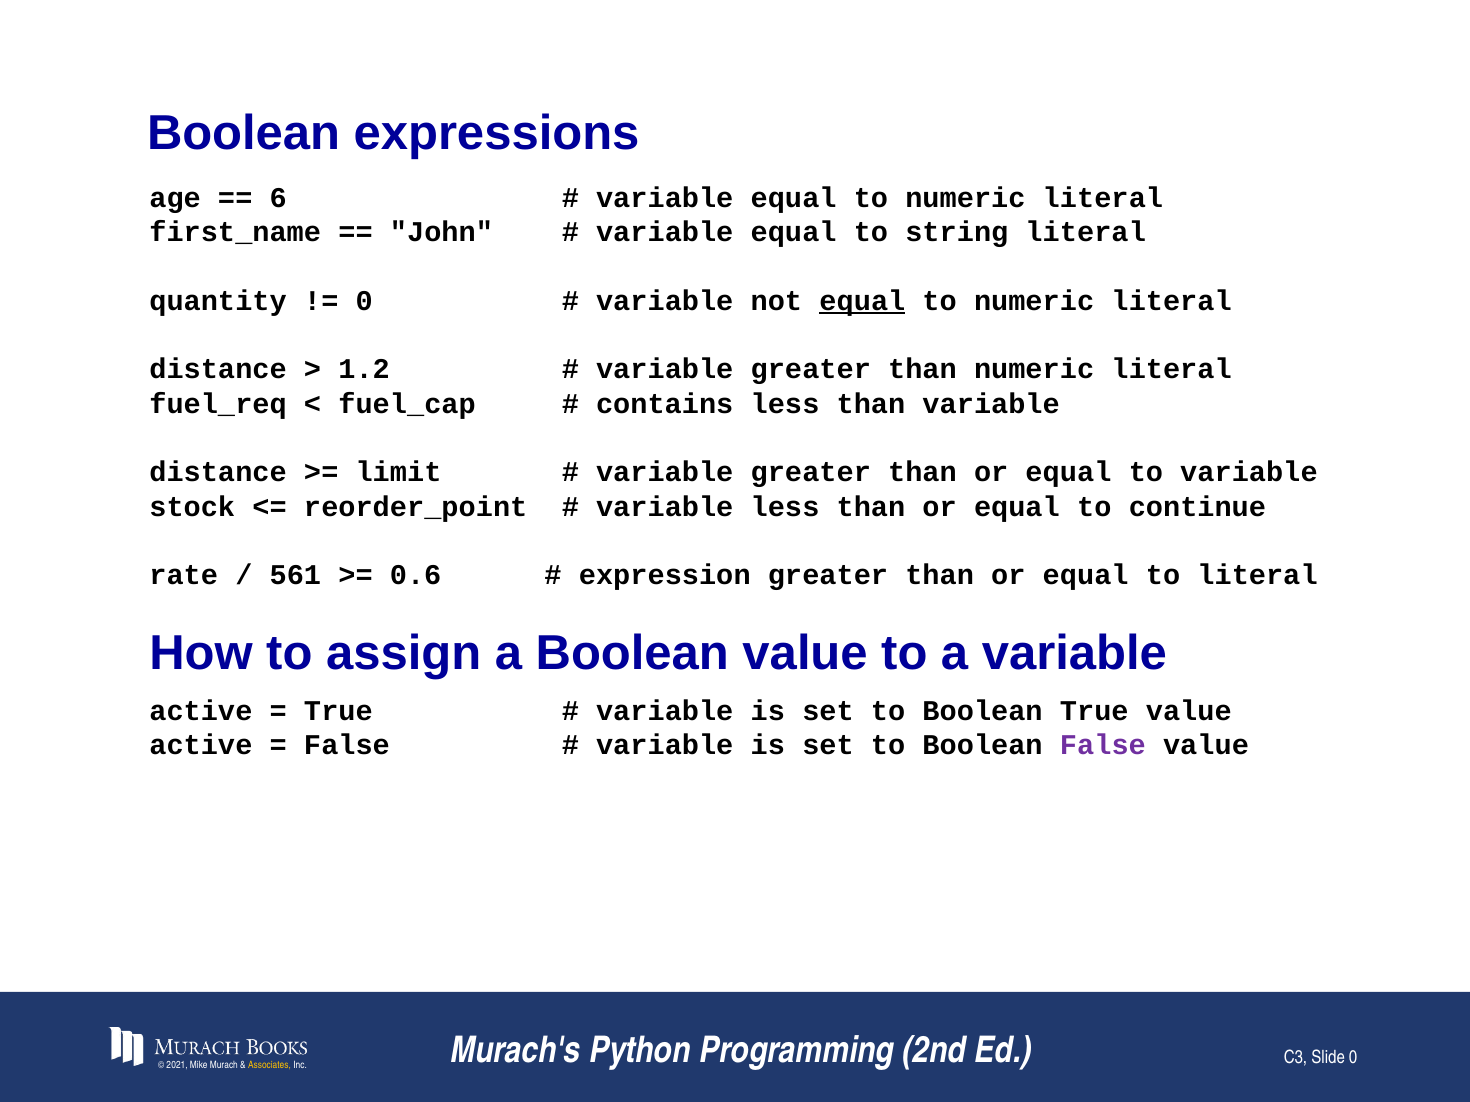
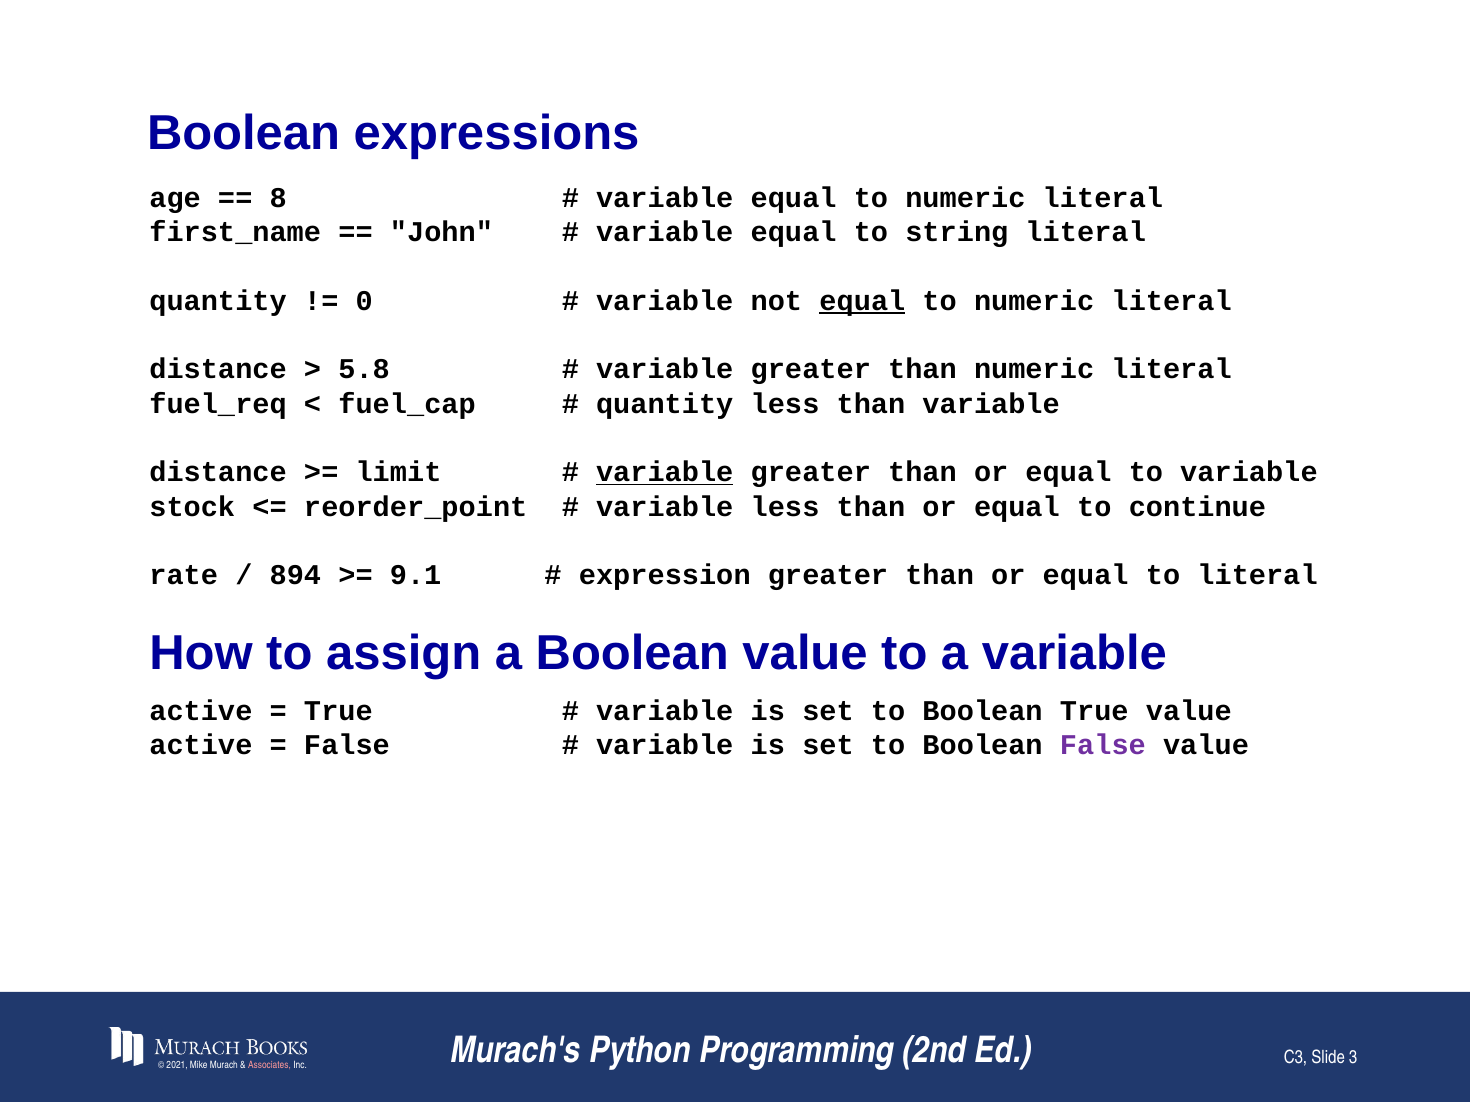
6: 6 -> 8
1.2: 1.2 -> 5.8
contains at (665, 404): contains -> quantity
variable at (665, 473) underline: none -> present
561: 561 -> 894
0.6: 0.6 -> 9.1
Associates colour: yellow -> pink
Slide 0: 0 -> 3
